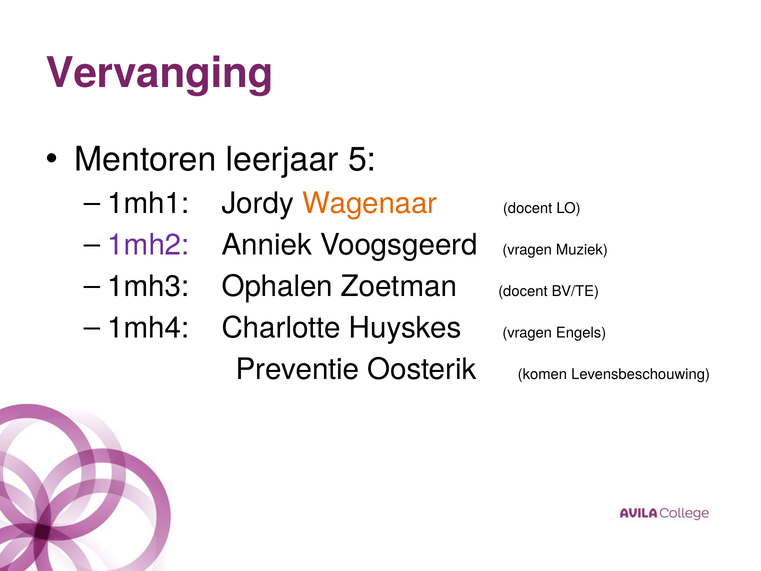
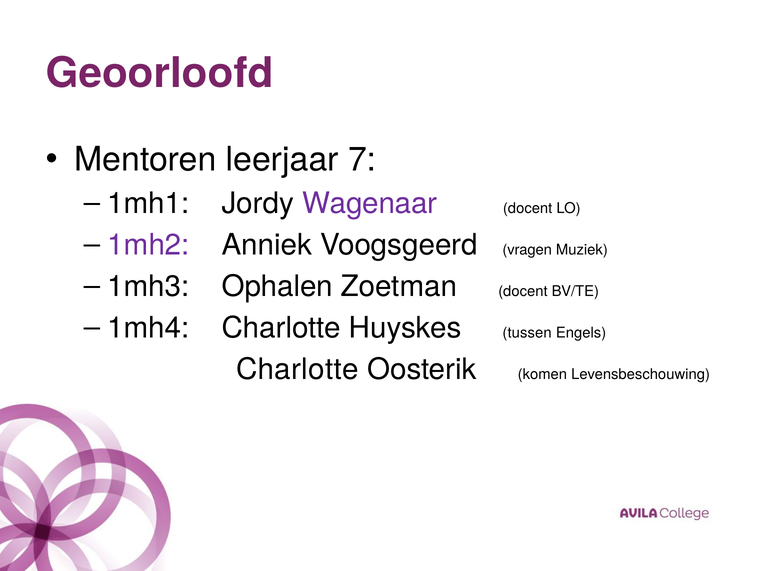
Vervanging: Vervanging -> Geoorloofd
5: 5 -> 7
Wagenaar colour: orange -> purple
Huyskes vragen: vragen -> tussen
Preventie at (298, 369): Preventie -> Charlotte
